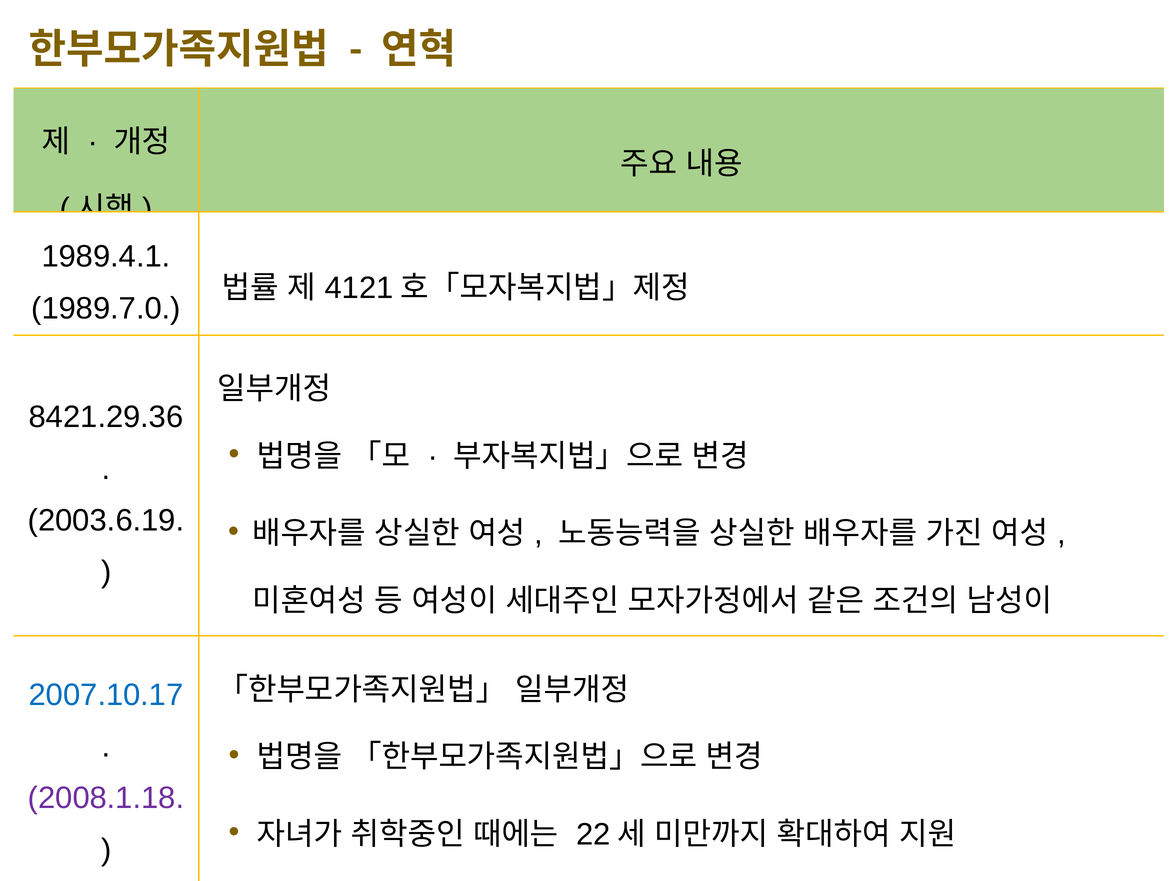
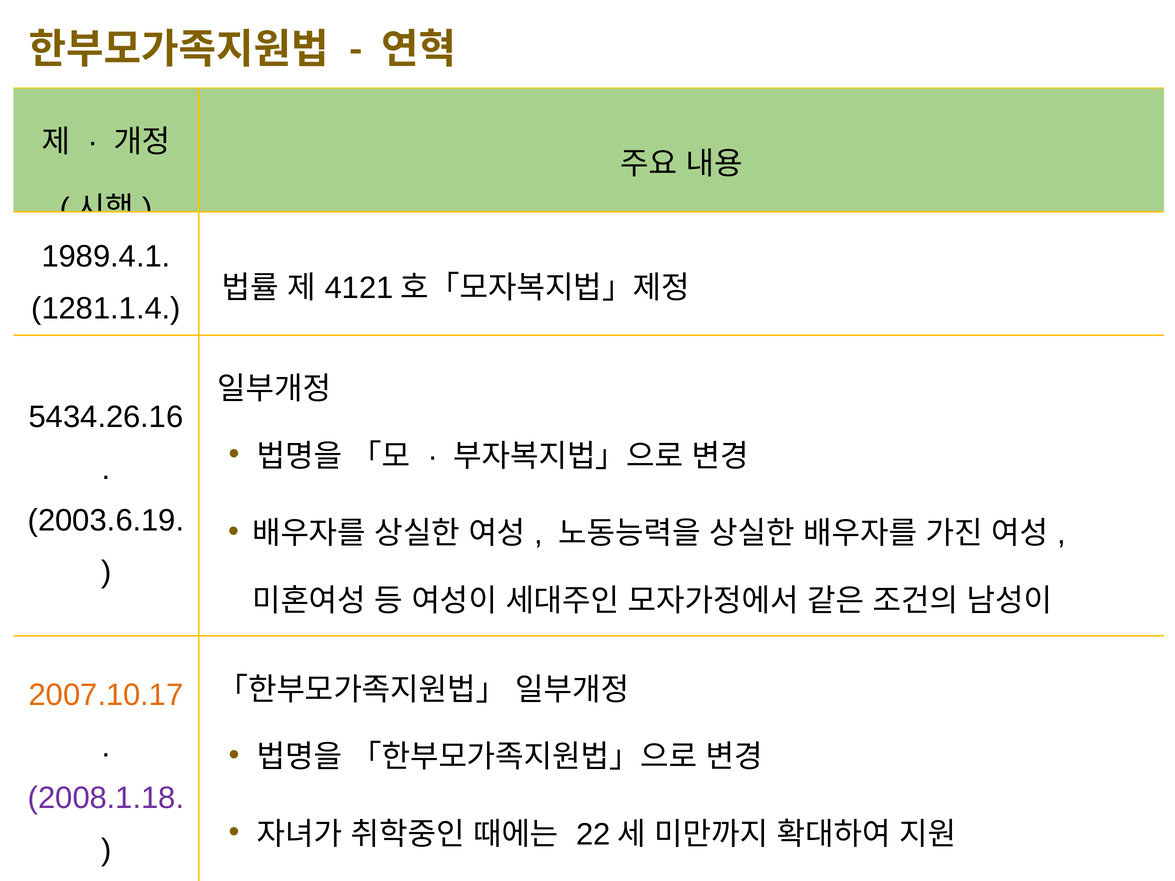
1989.7.0: 1989.7.0 -> 1281.1.4
8421.29.36: 8421.29.36 -> 5434.26.16
2007.10.17 colour: blue -> orange
